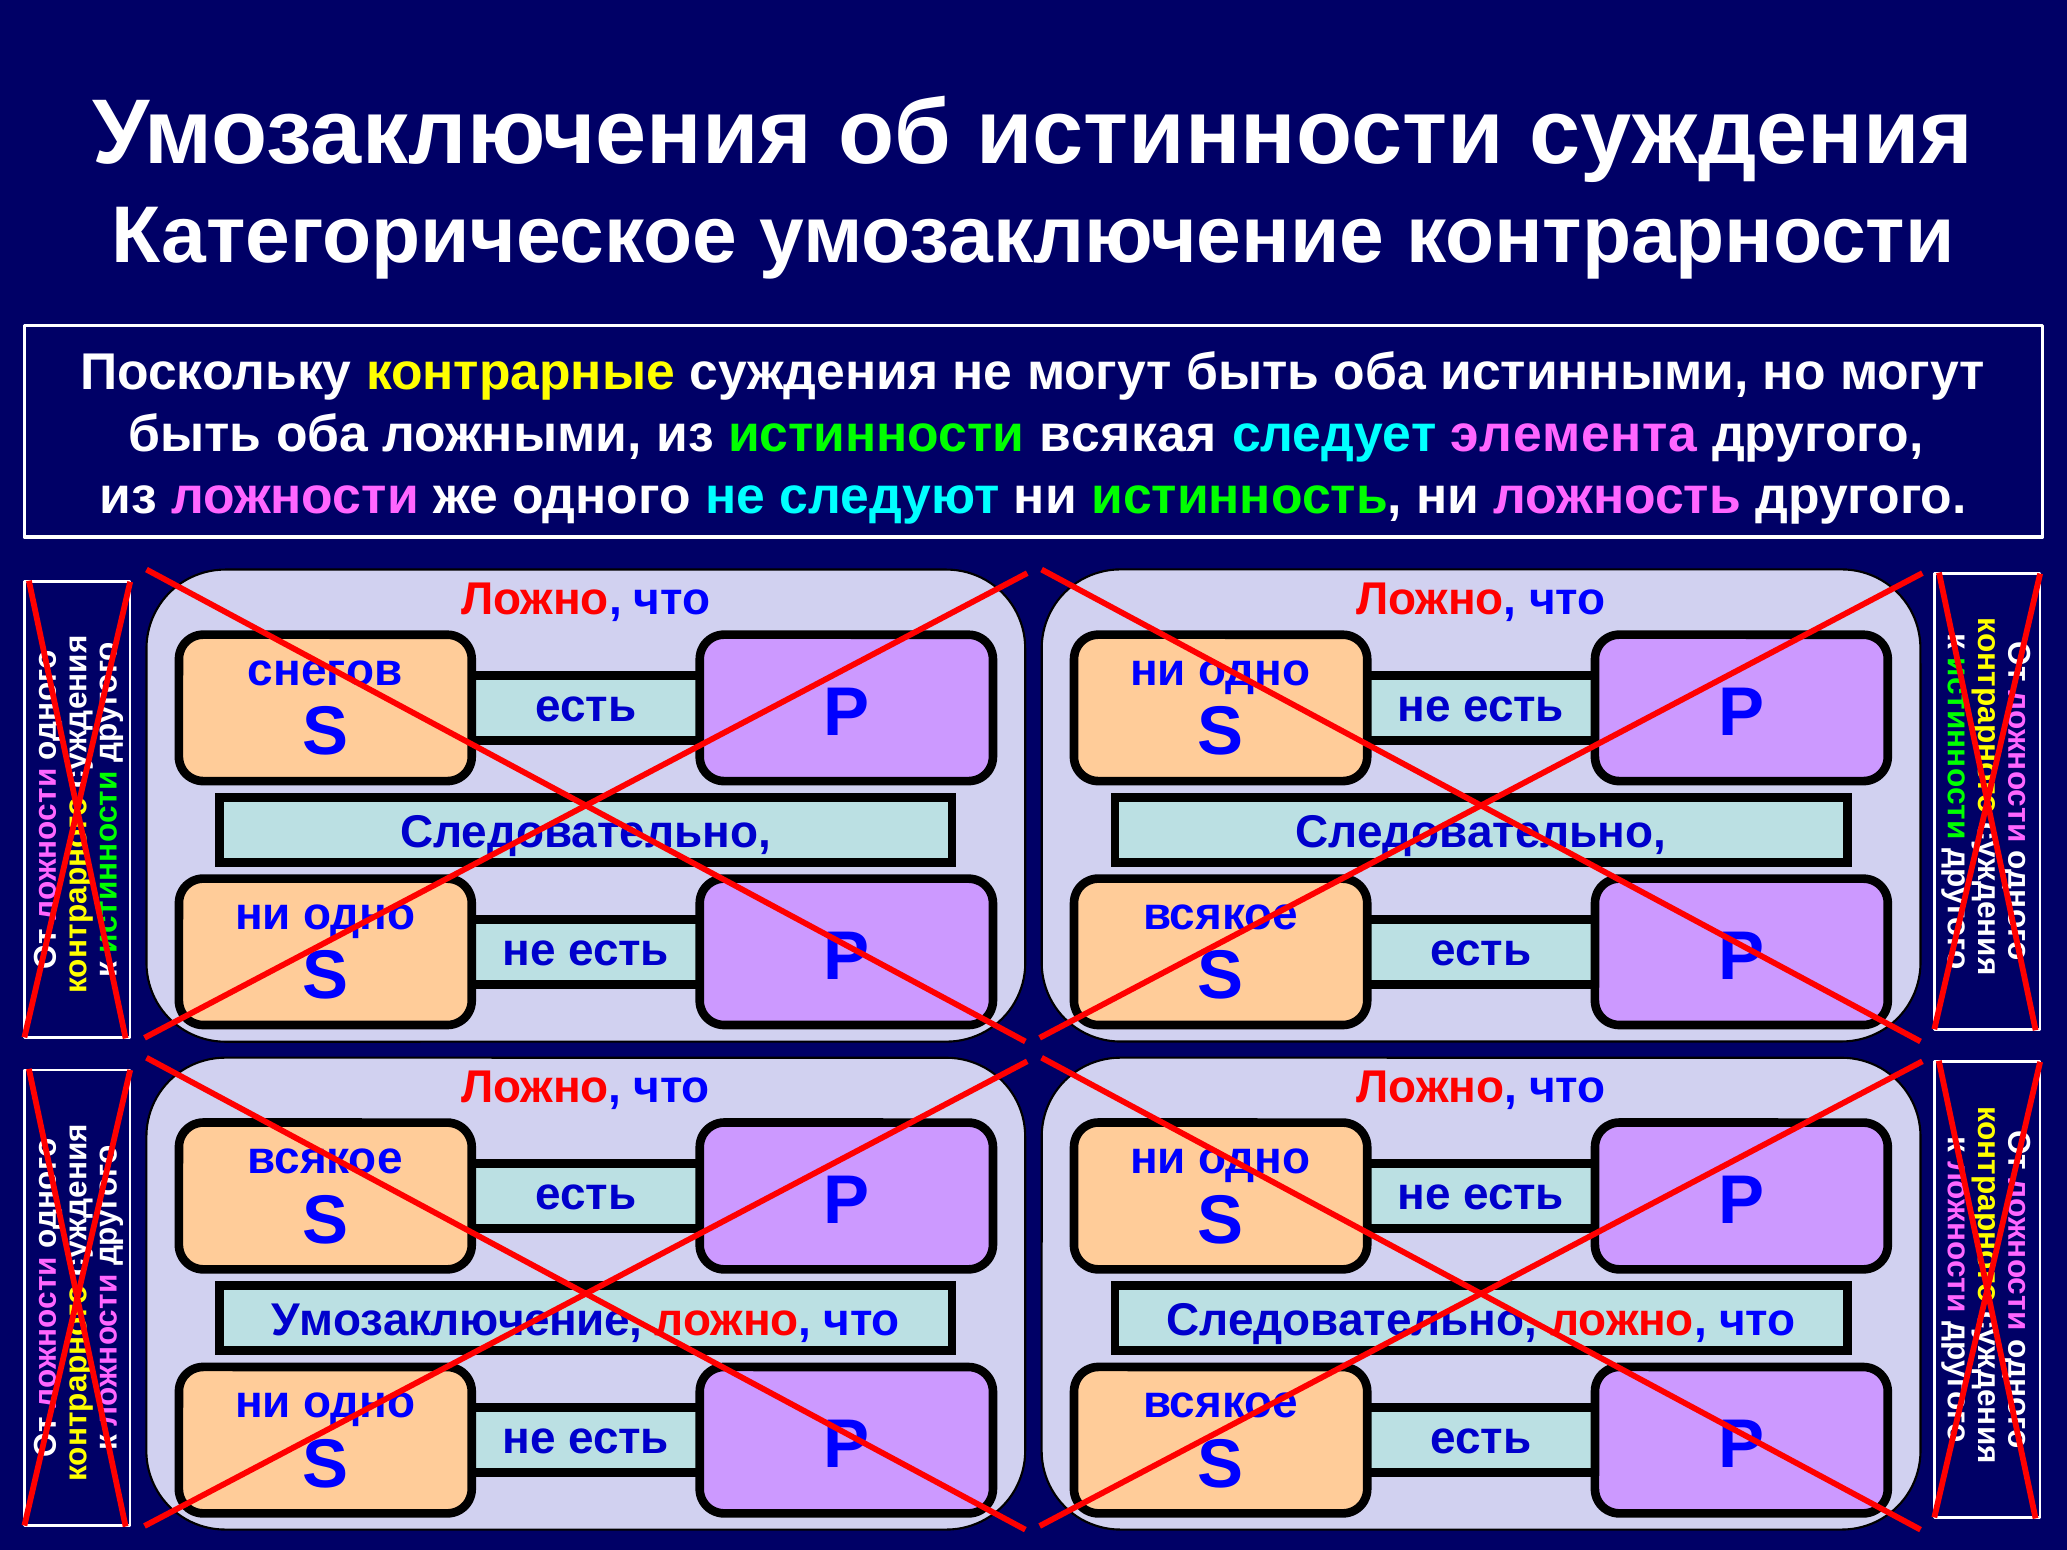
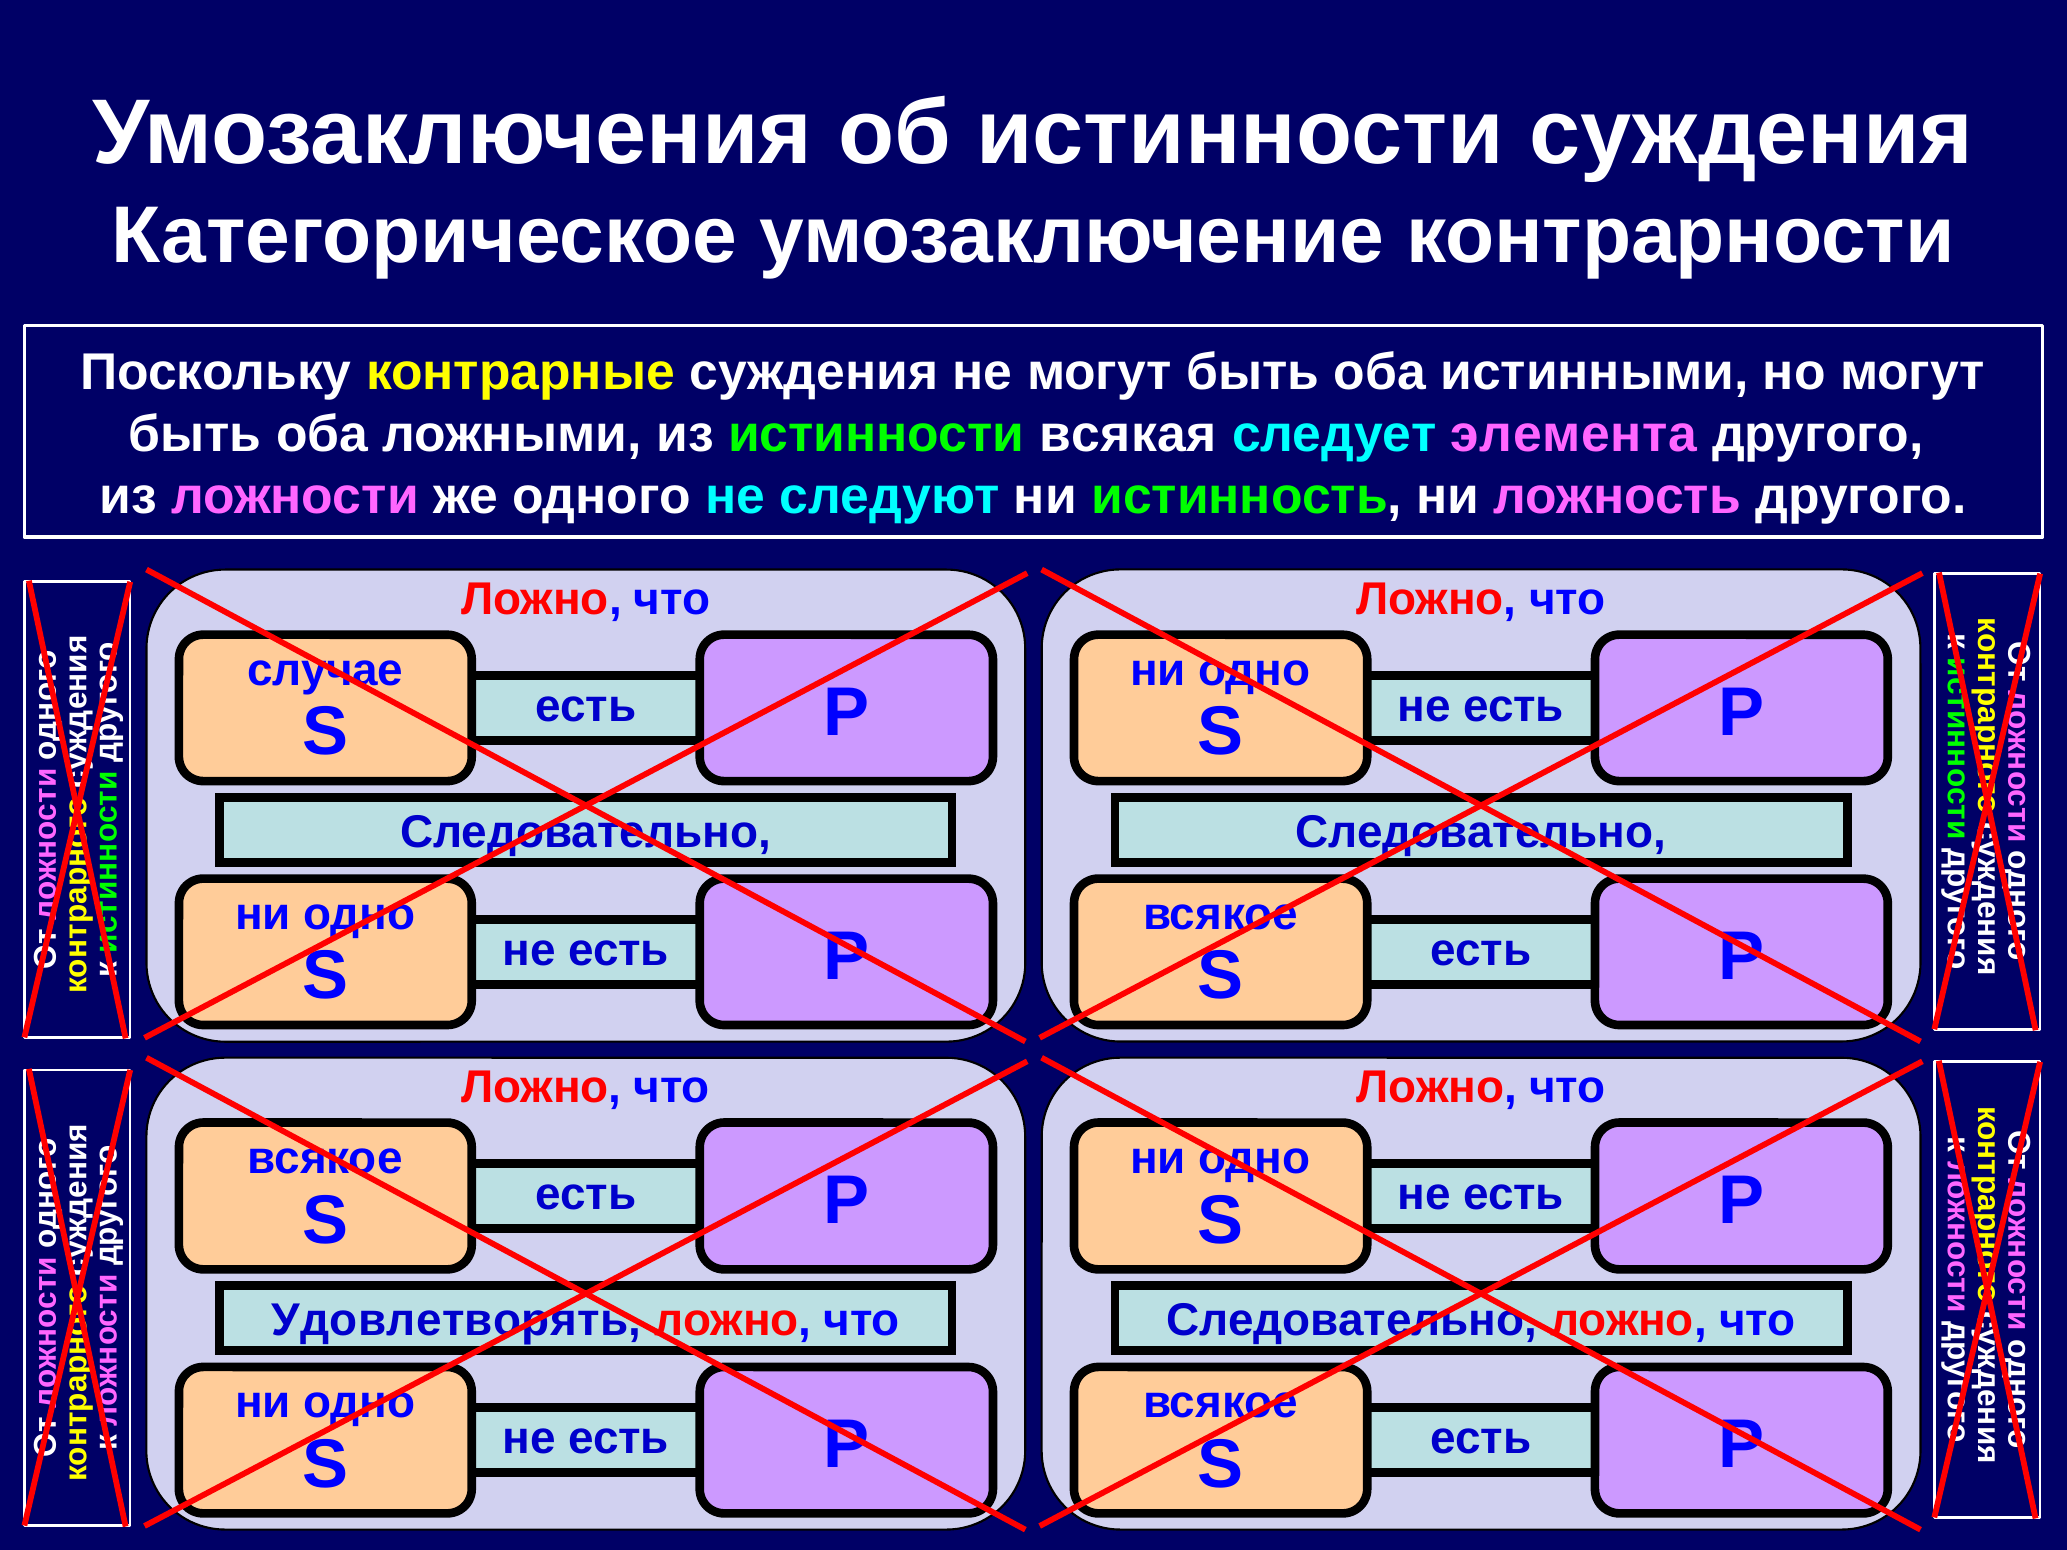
снегов: снегов -> случае
Умозаключение at (457, 1320): Умозаключение -> Удовлетворять
